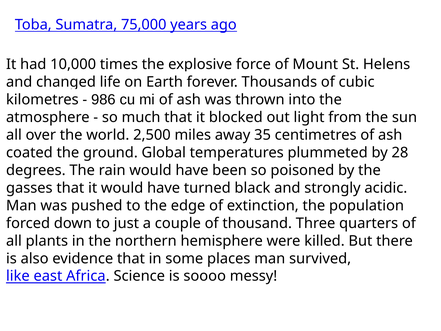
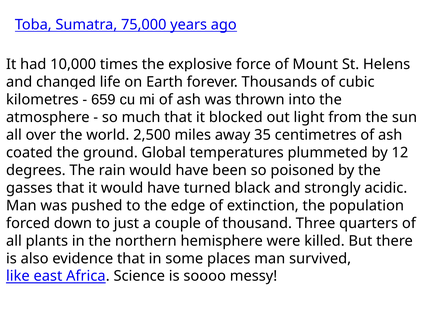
986: 986 -> 659
28: 28 -> 12
